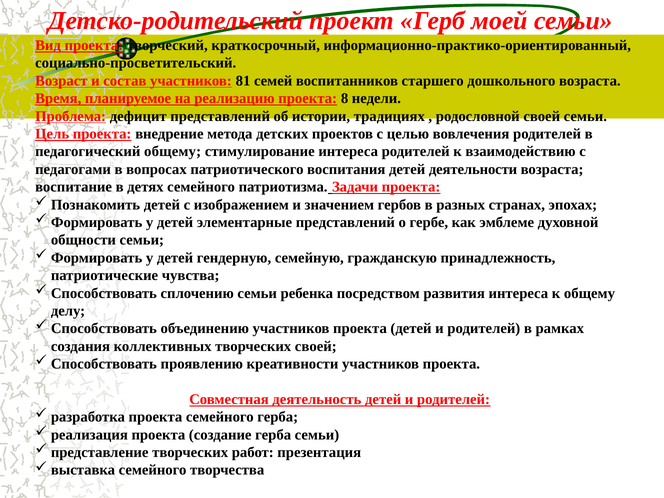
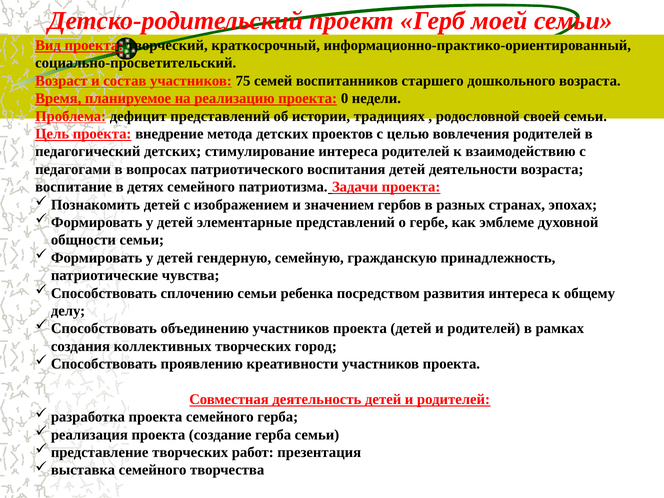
81: 81 -> 75
8: 8 -> 0
педагогический общему: общему -> детских
творческих своей: своей -> город
